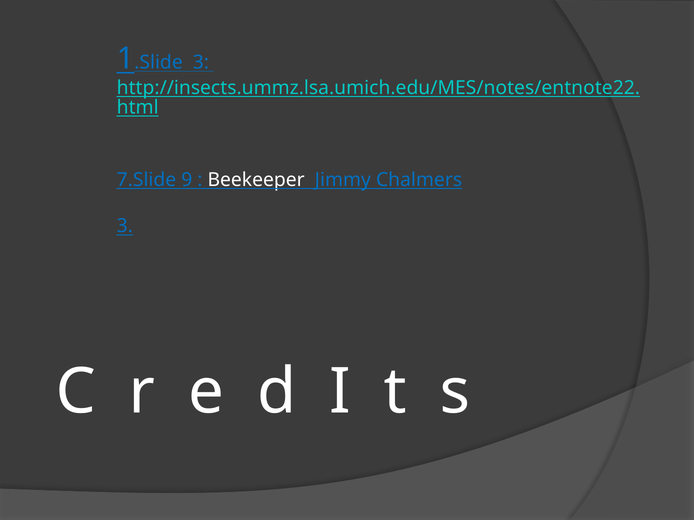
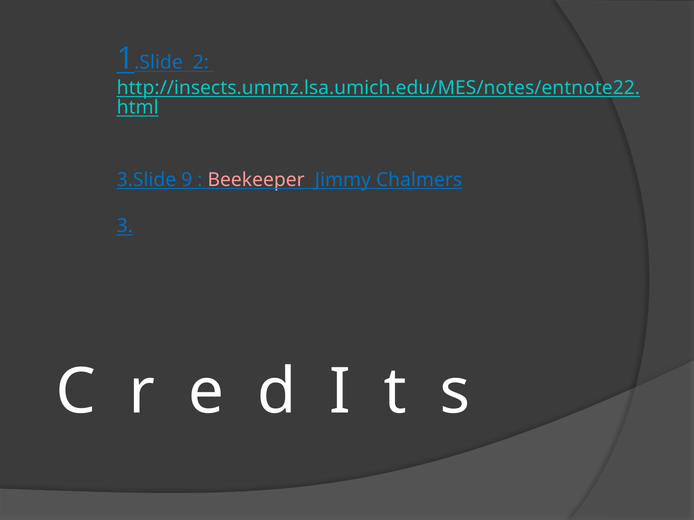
3 at (201, 63): 3 -> 2
7.Slide: 7.Slide -> 3.Slide
Beekeeper colour: white -> pink
